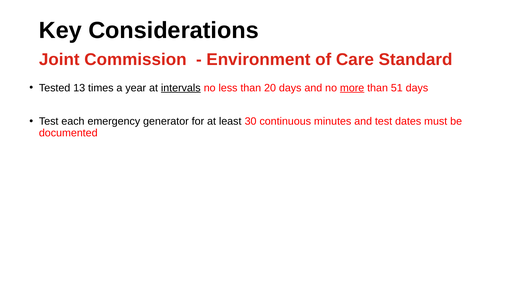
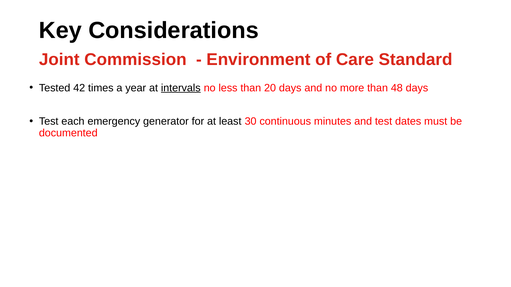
13: 13 -> 42
more underline: present -> none
51: 51 -> 48
